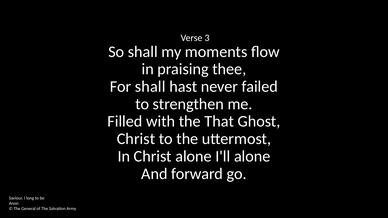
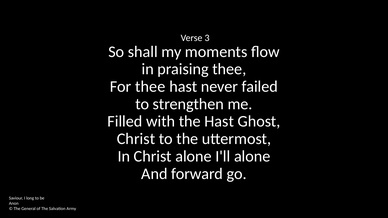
For shall: shall -> thee
the That: That -> Hast
